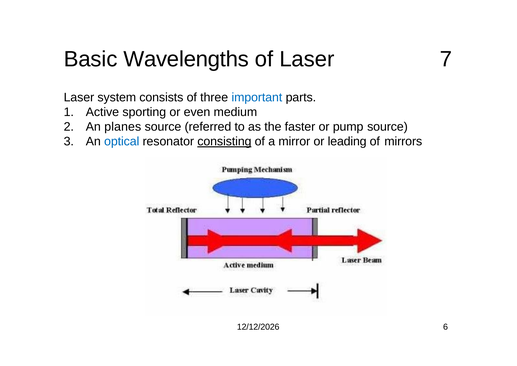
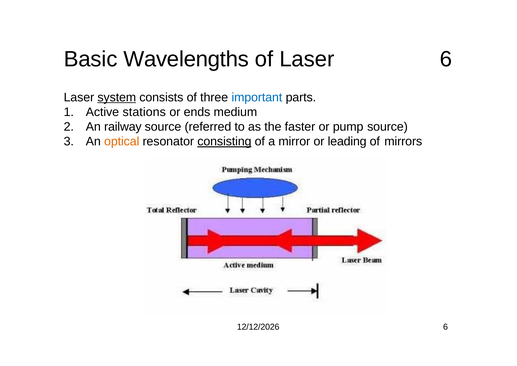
Laser 7: 7 -> 6
system underline: none -> present
sporting: sporting -> stations
even: even -> ends
planes: planes -> railway
optical colour: blue -> orange
